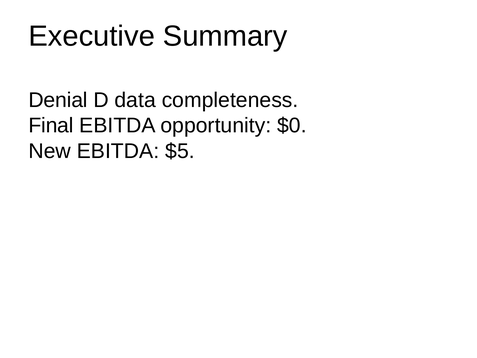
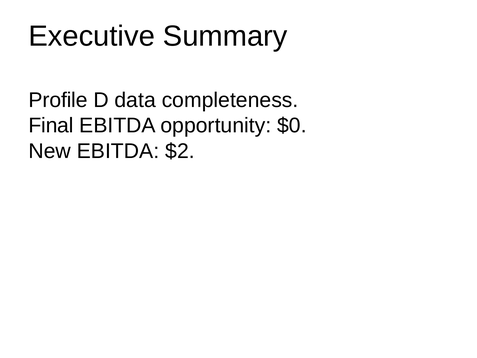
Denial: Denial -> Profile
$5: $5 -> $2
